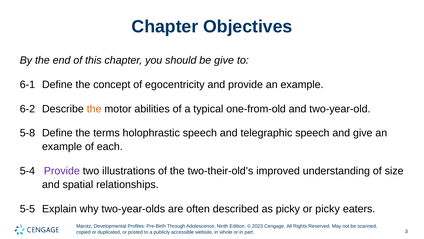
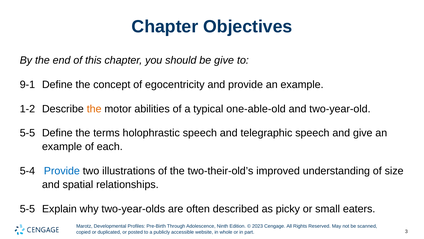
6-1: 6-1 -> 9-1
6-2: 6-2 -> 1-2
one-from-old: one-from-old -> one-able-old
5-8 at (27, 133): 5-8 -> 5-5
Provide at (62, 171) colour: purple -> blue
or picky: picky -> small
